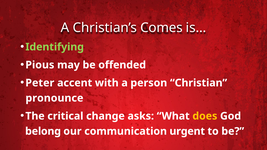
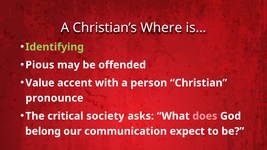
Comes: Comes -> Where
Peter: Peter -> Value
change: change -> society
does colour: yellow -> pink
urgent: urgent -> expect
